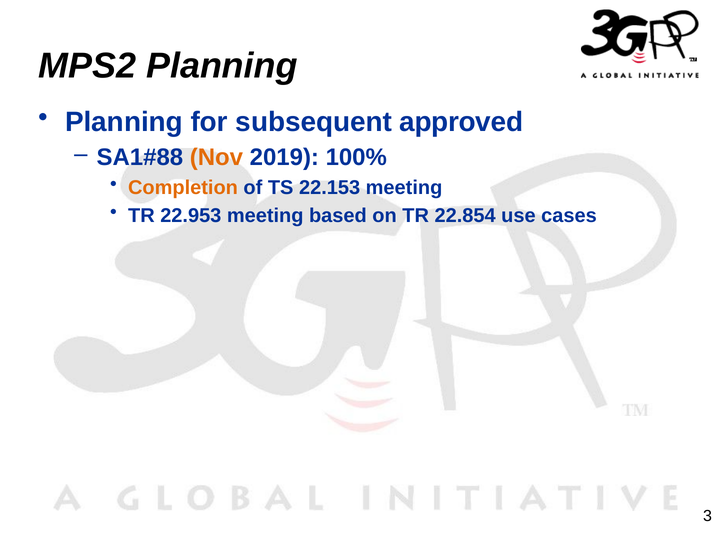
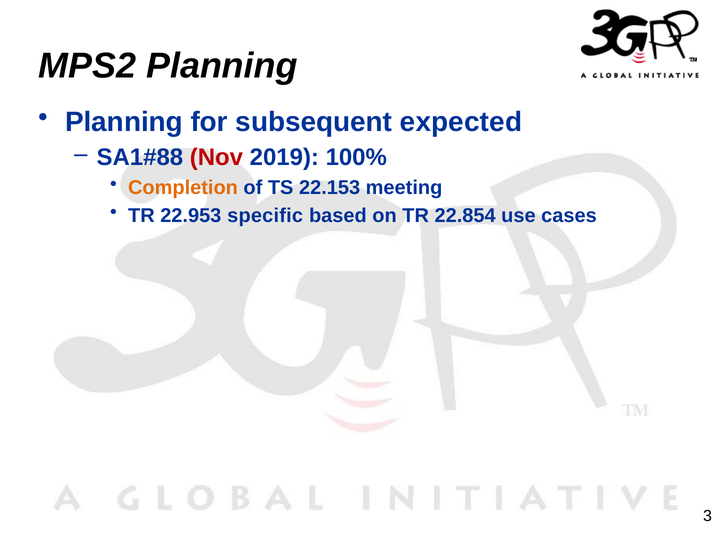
approved: approved -> expected
Nov colour: orange -> red
22.953 meeting: meeting -> specific
